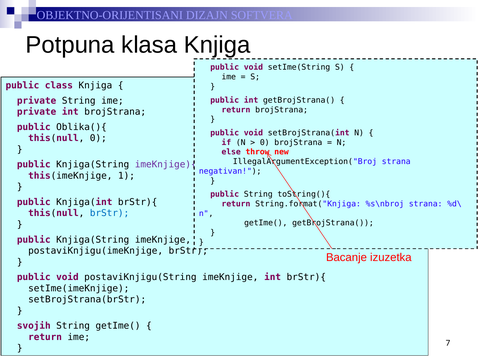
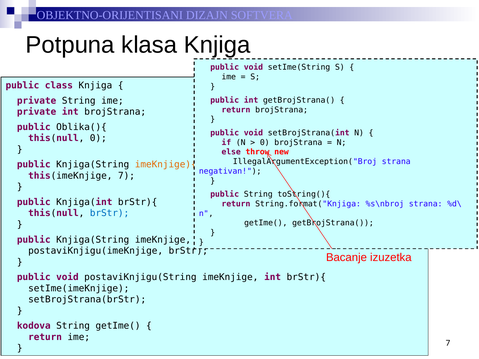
imeKnjige){ colour: purple -> orange
this(imeKnjige 1: 1 -> 7
svojih: svojih -> kodova
